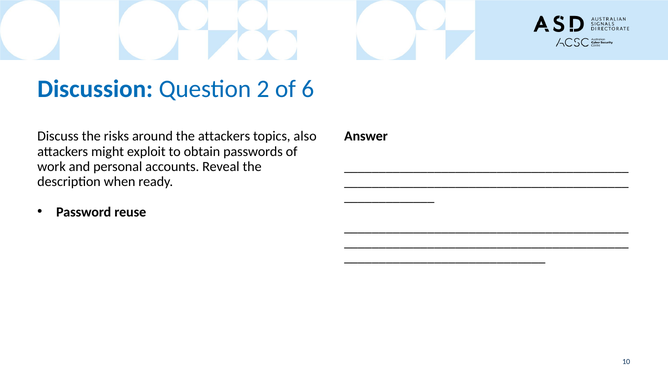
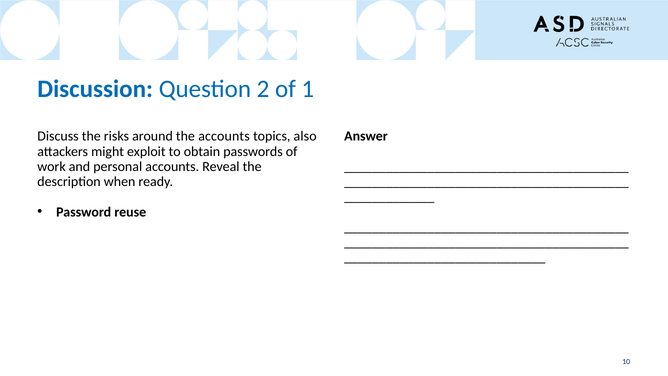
6: 6 -> 1
the attackers: attackers -> accounts
